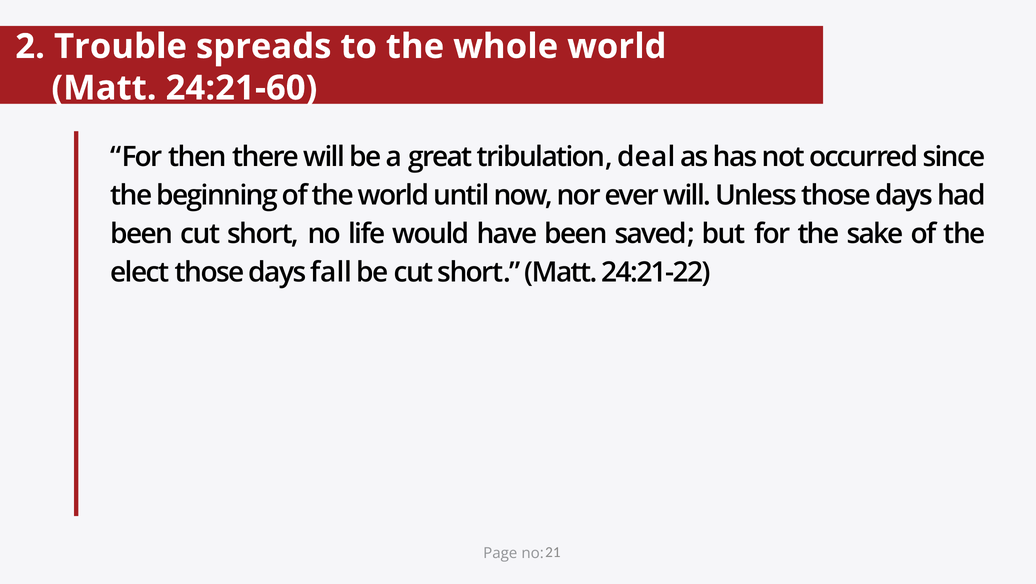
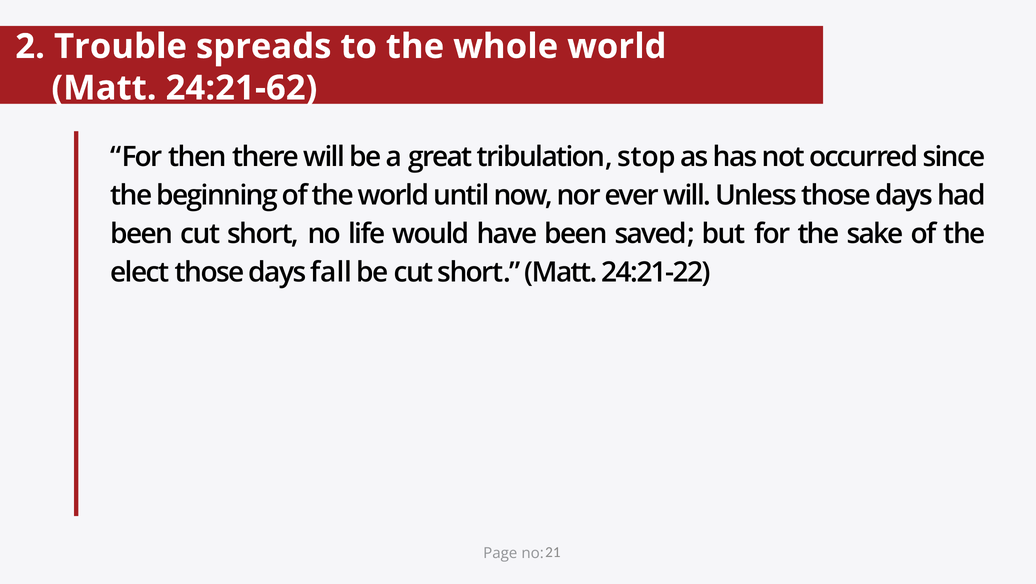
24:21-60: 24:21-60 -> 24:21-62
deal: deal -> stop
